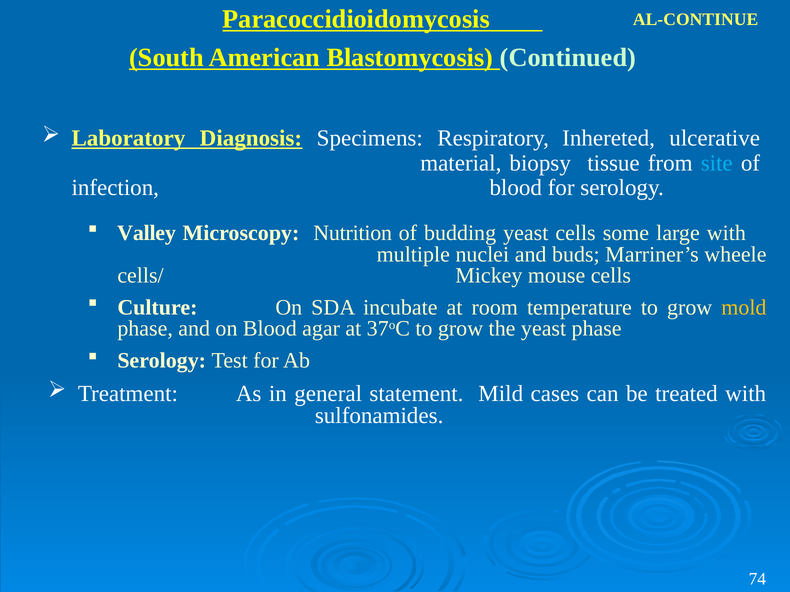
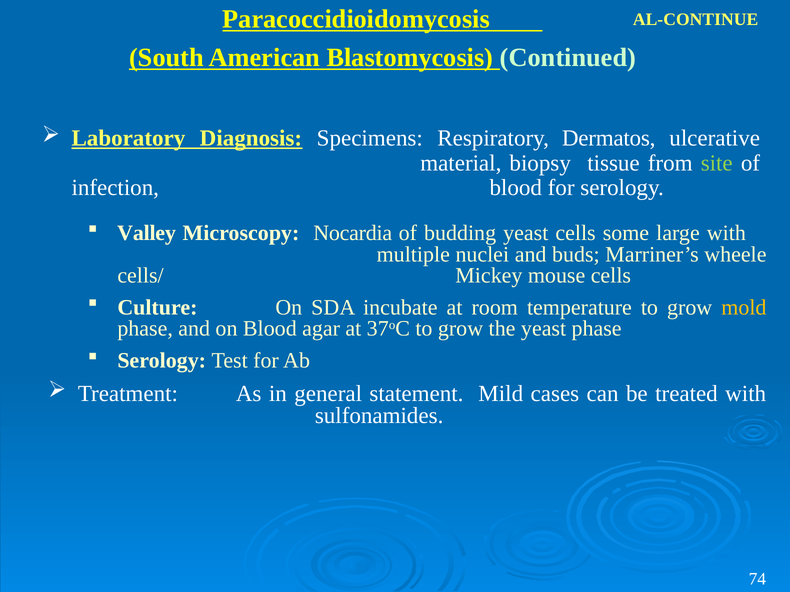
Inhereted: Inhereted -> Dermatos
site colour: light blue -> light green
Nutrition: Nutrition -> Nocardia
